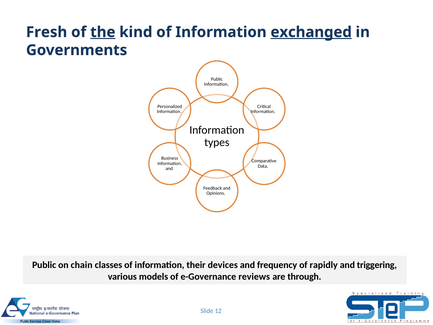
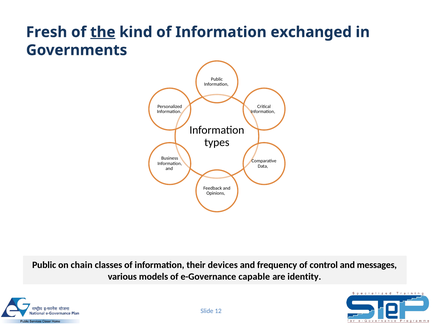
exchanged underline: present -> none
rapidly: rapidly -> control
triggering: triggering -> messages
reviews: reviews -> capable
through: through -> identity
